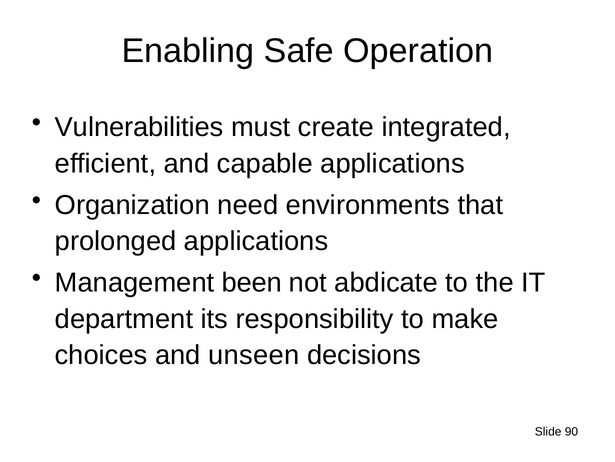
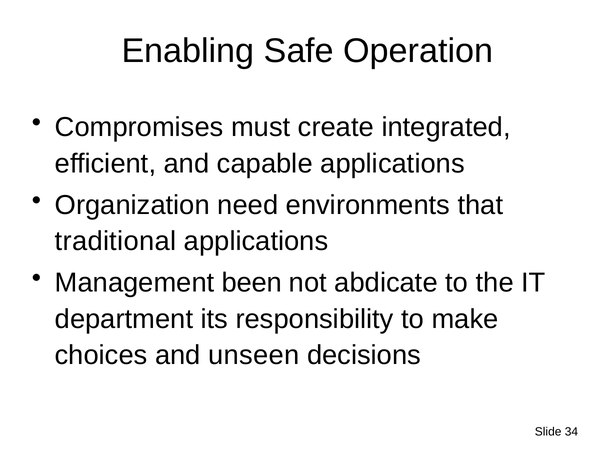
Vulnerabilities: Vulnerabilities -> Compromises
prolonged: prolonged -> traditional
90: 90 -> 34
